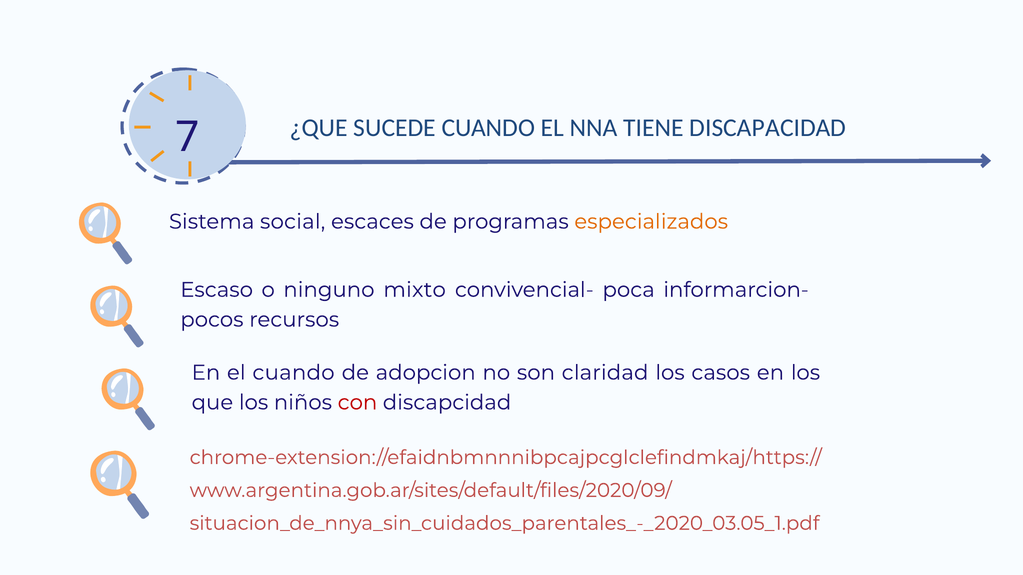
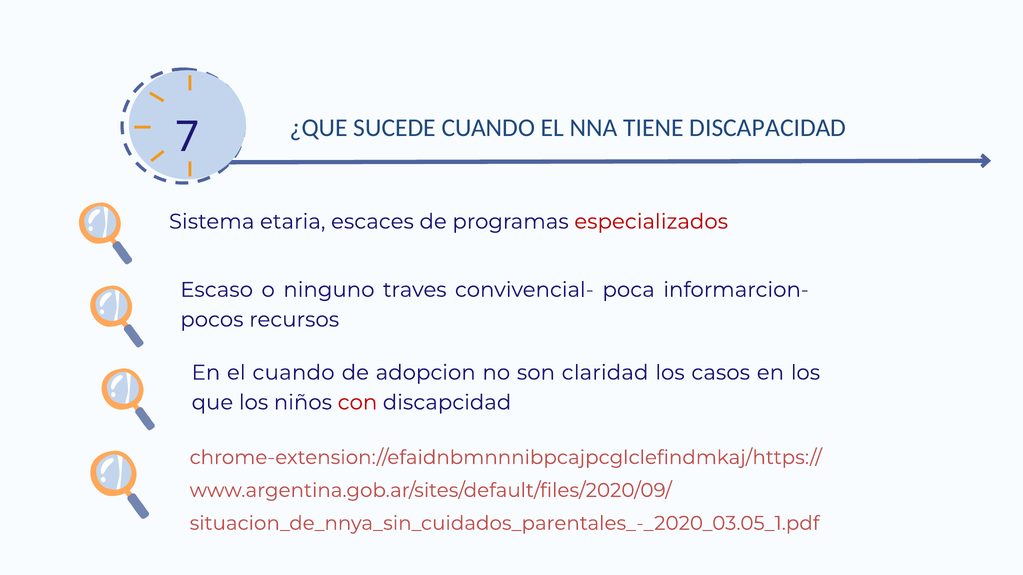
social: social -> etaria
especializados colour: orange -> red
mixto: mixto -> traves
